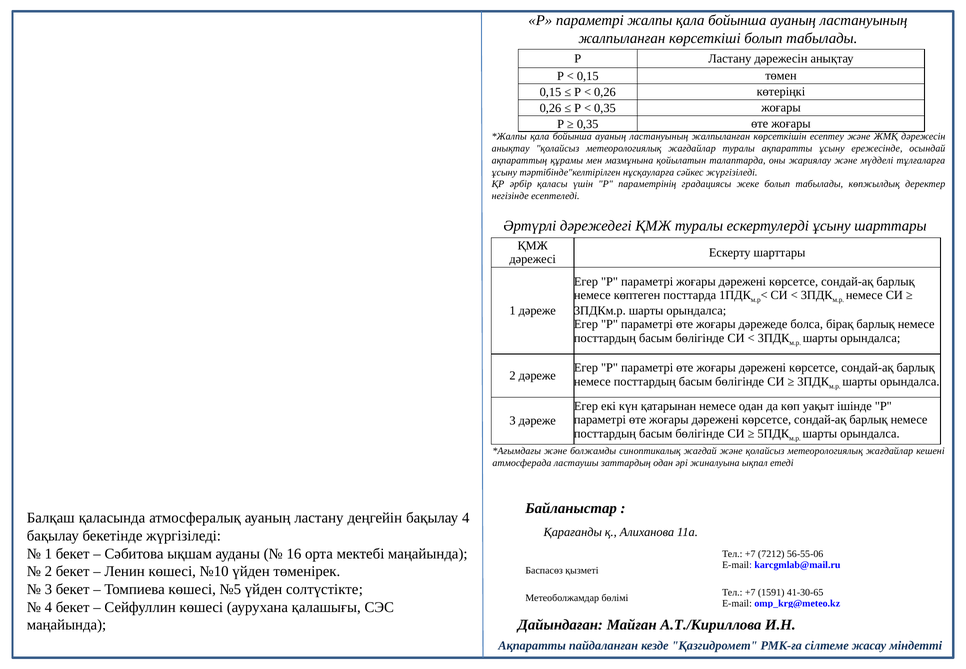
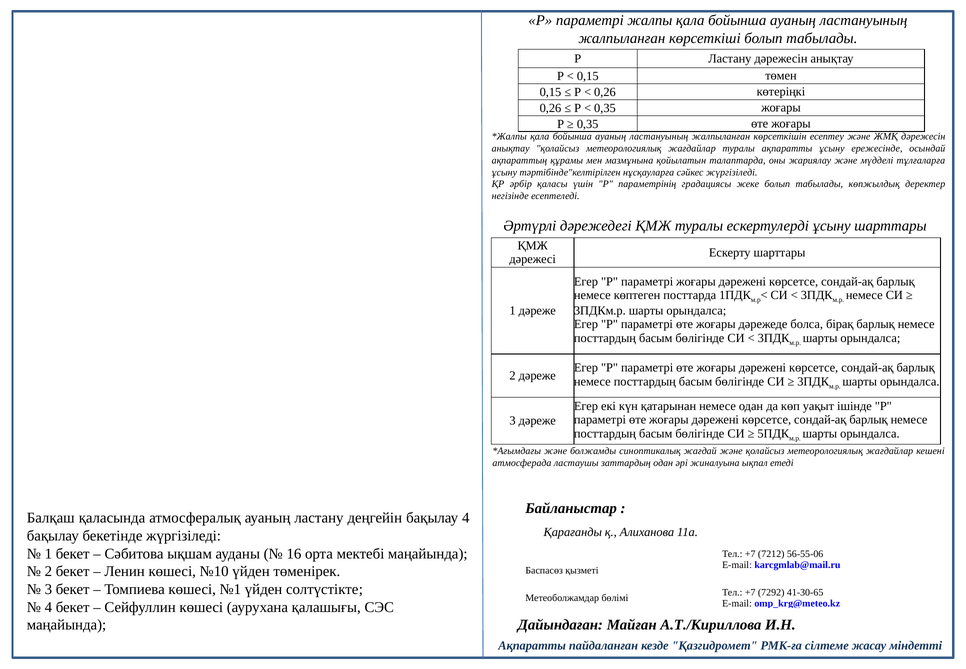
№5: №5 -> №1
1591: 1591 -> 7292
